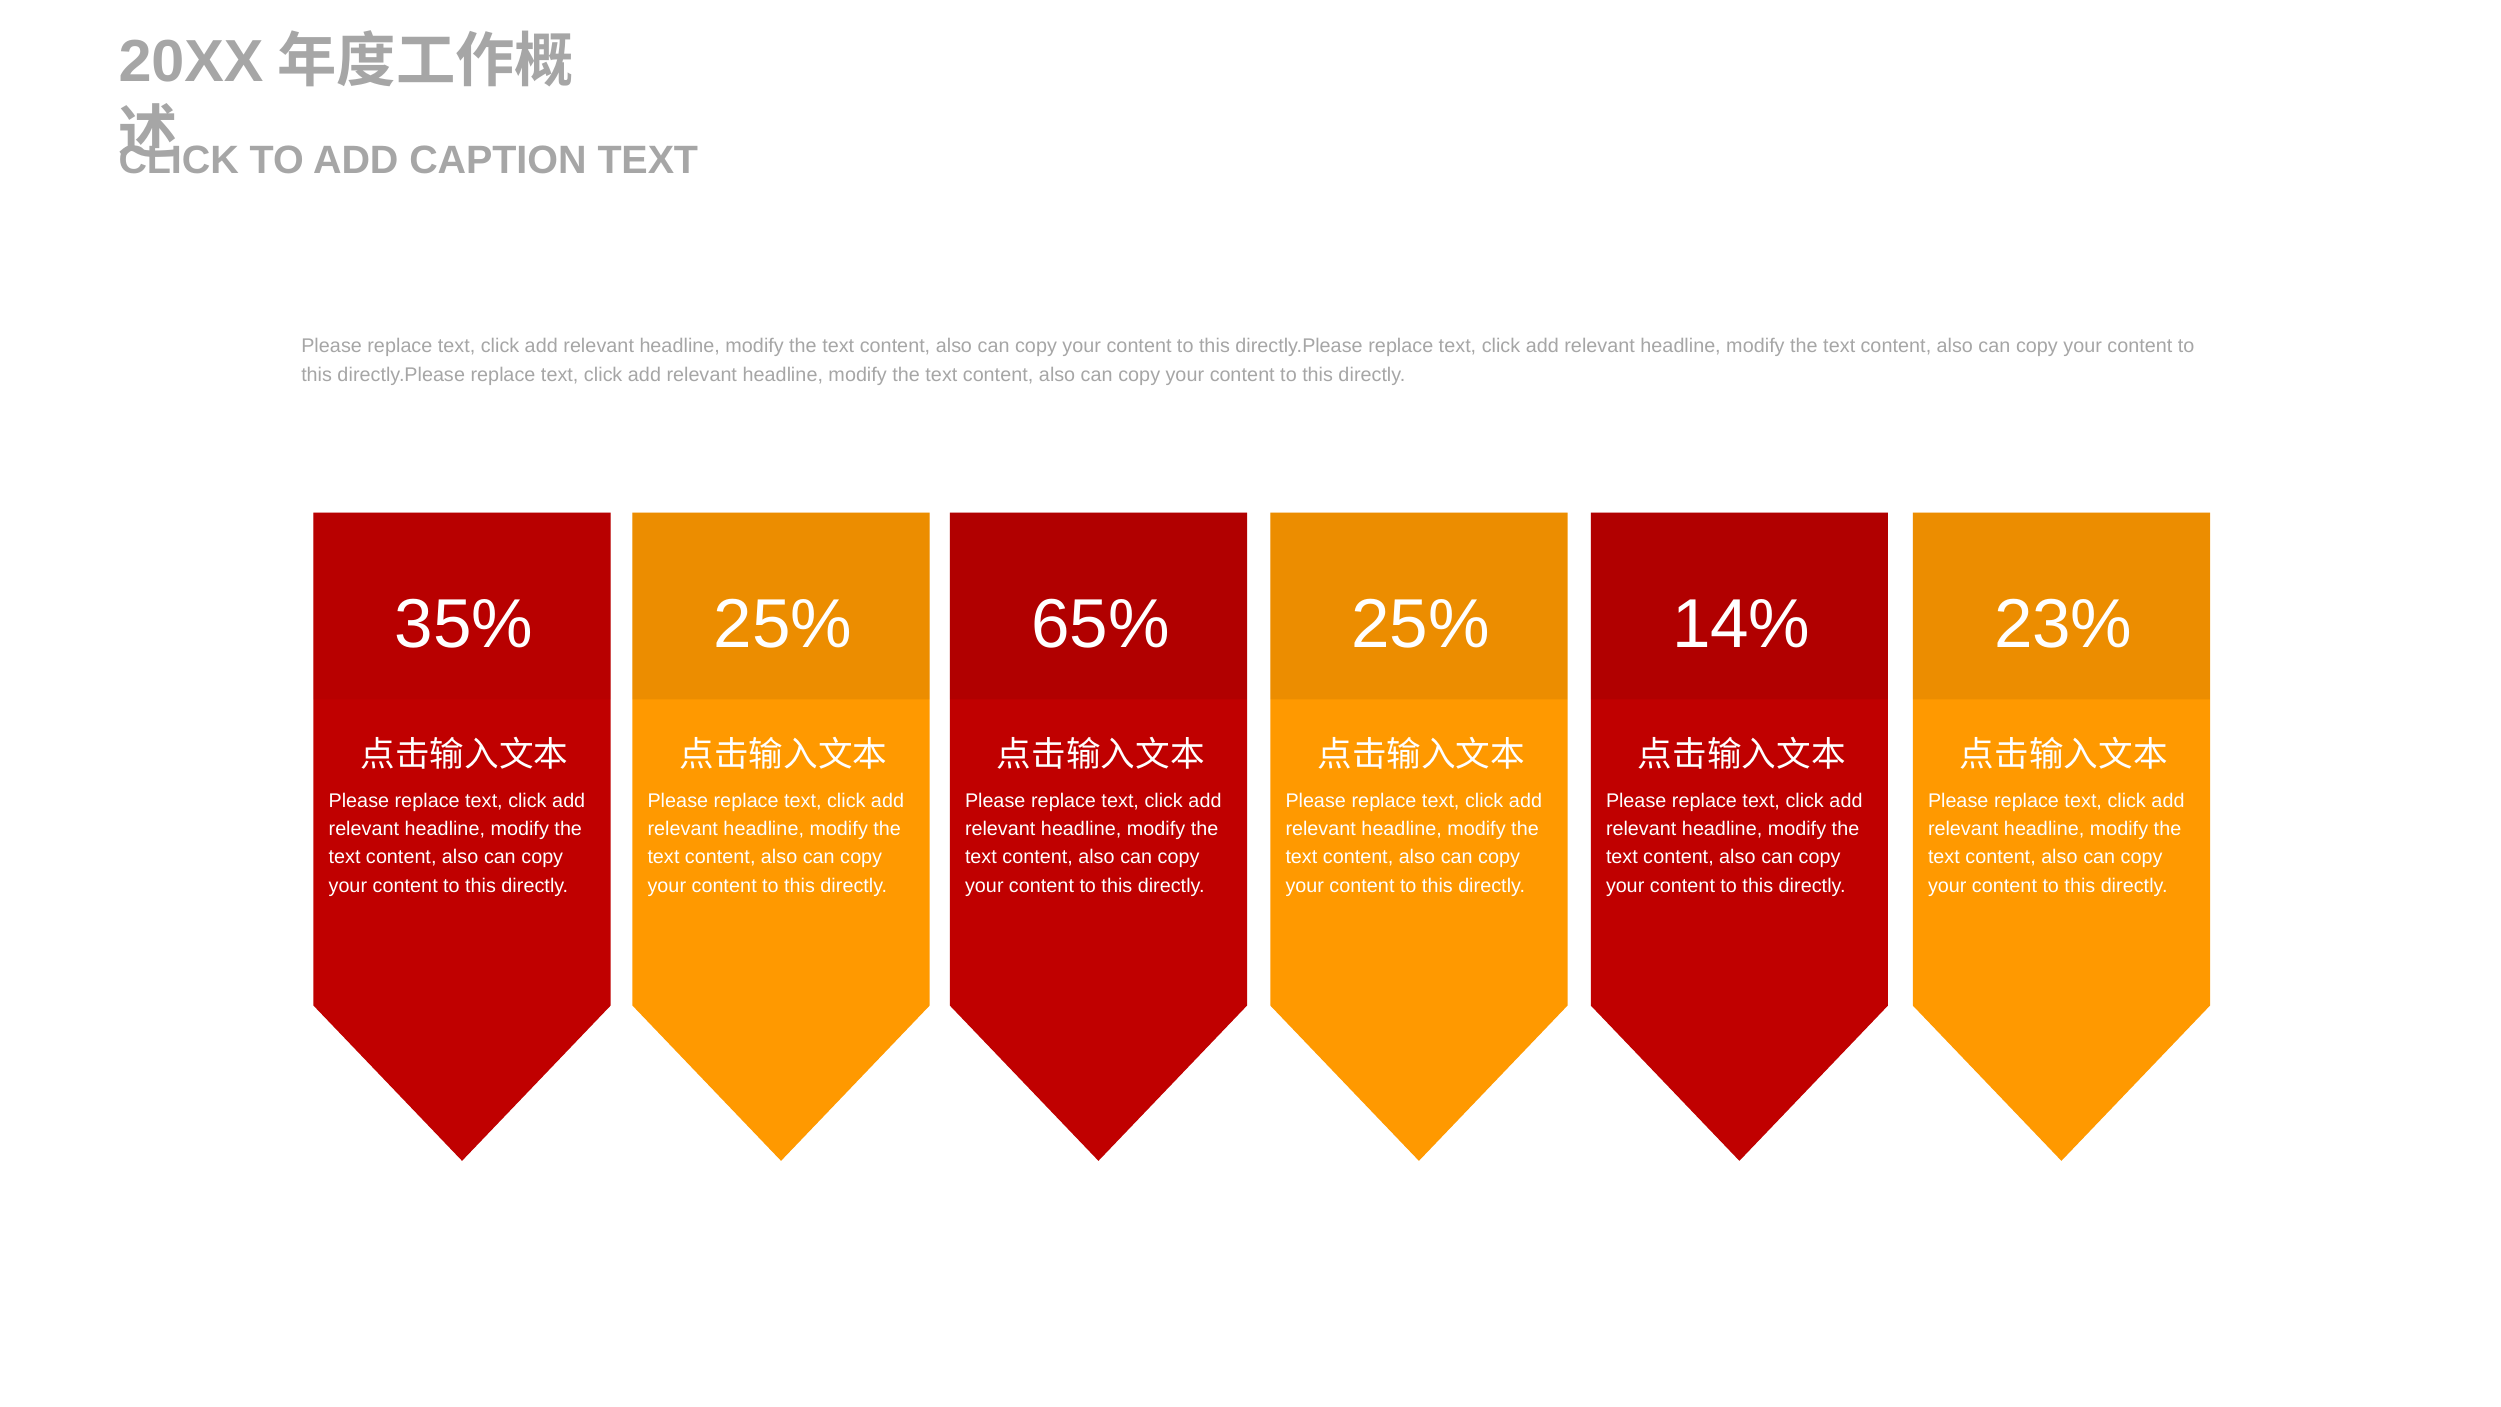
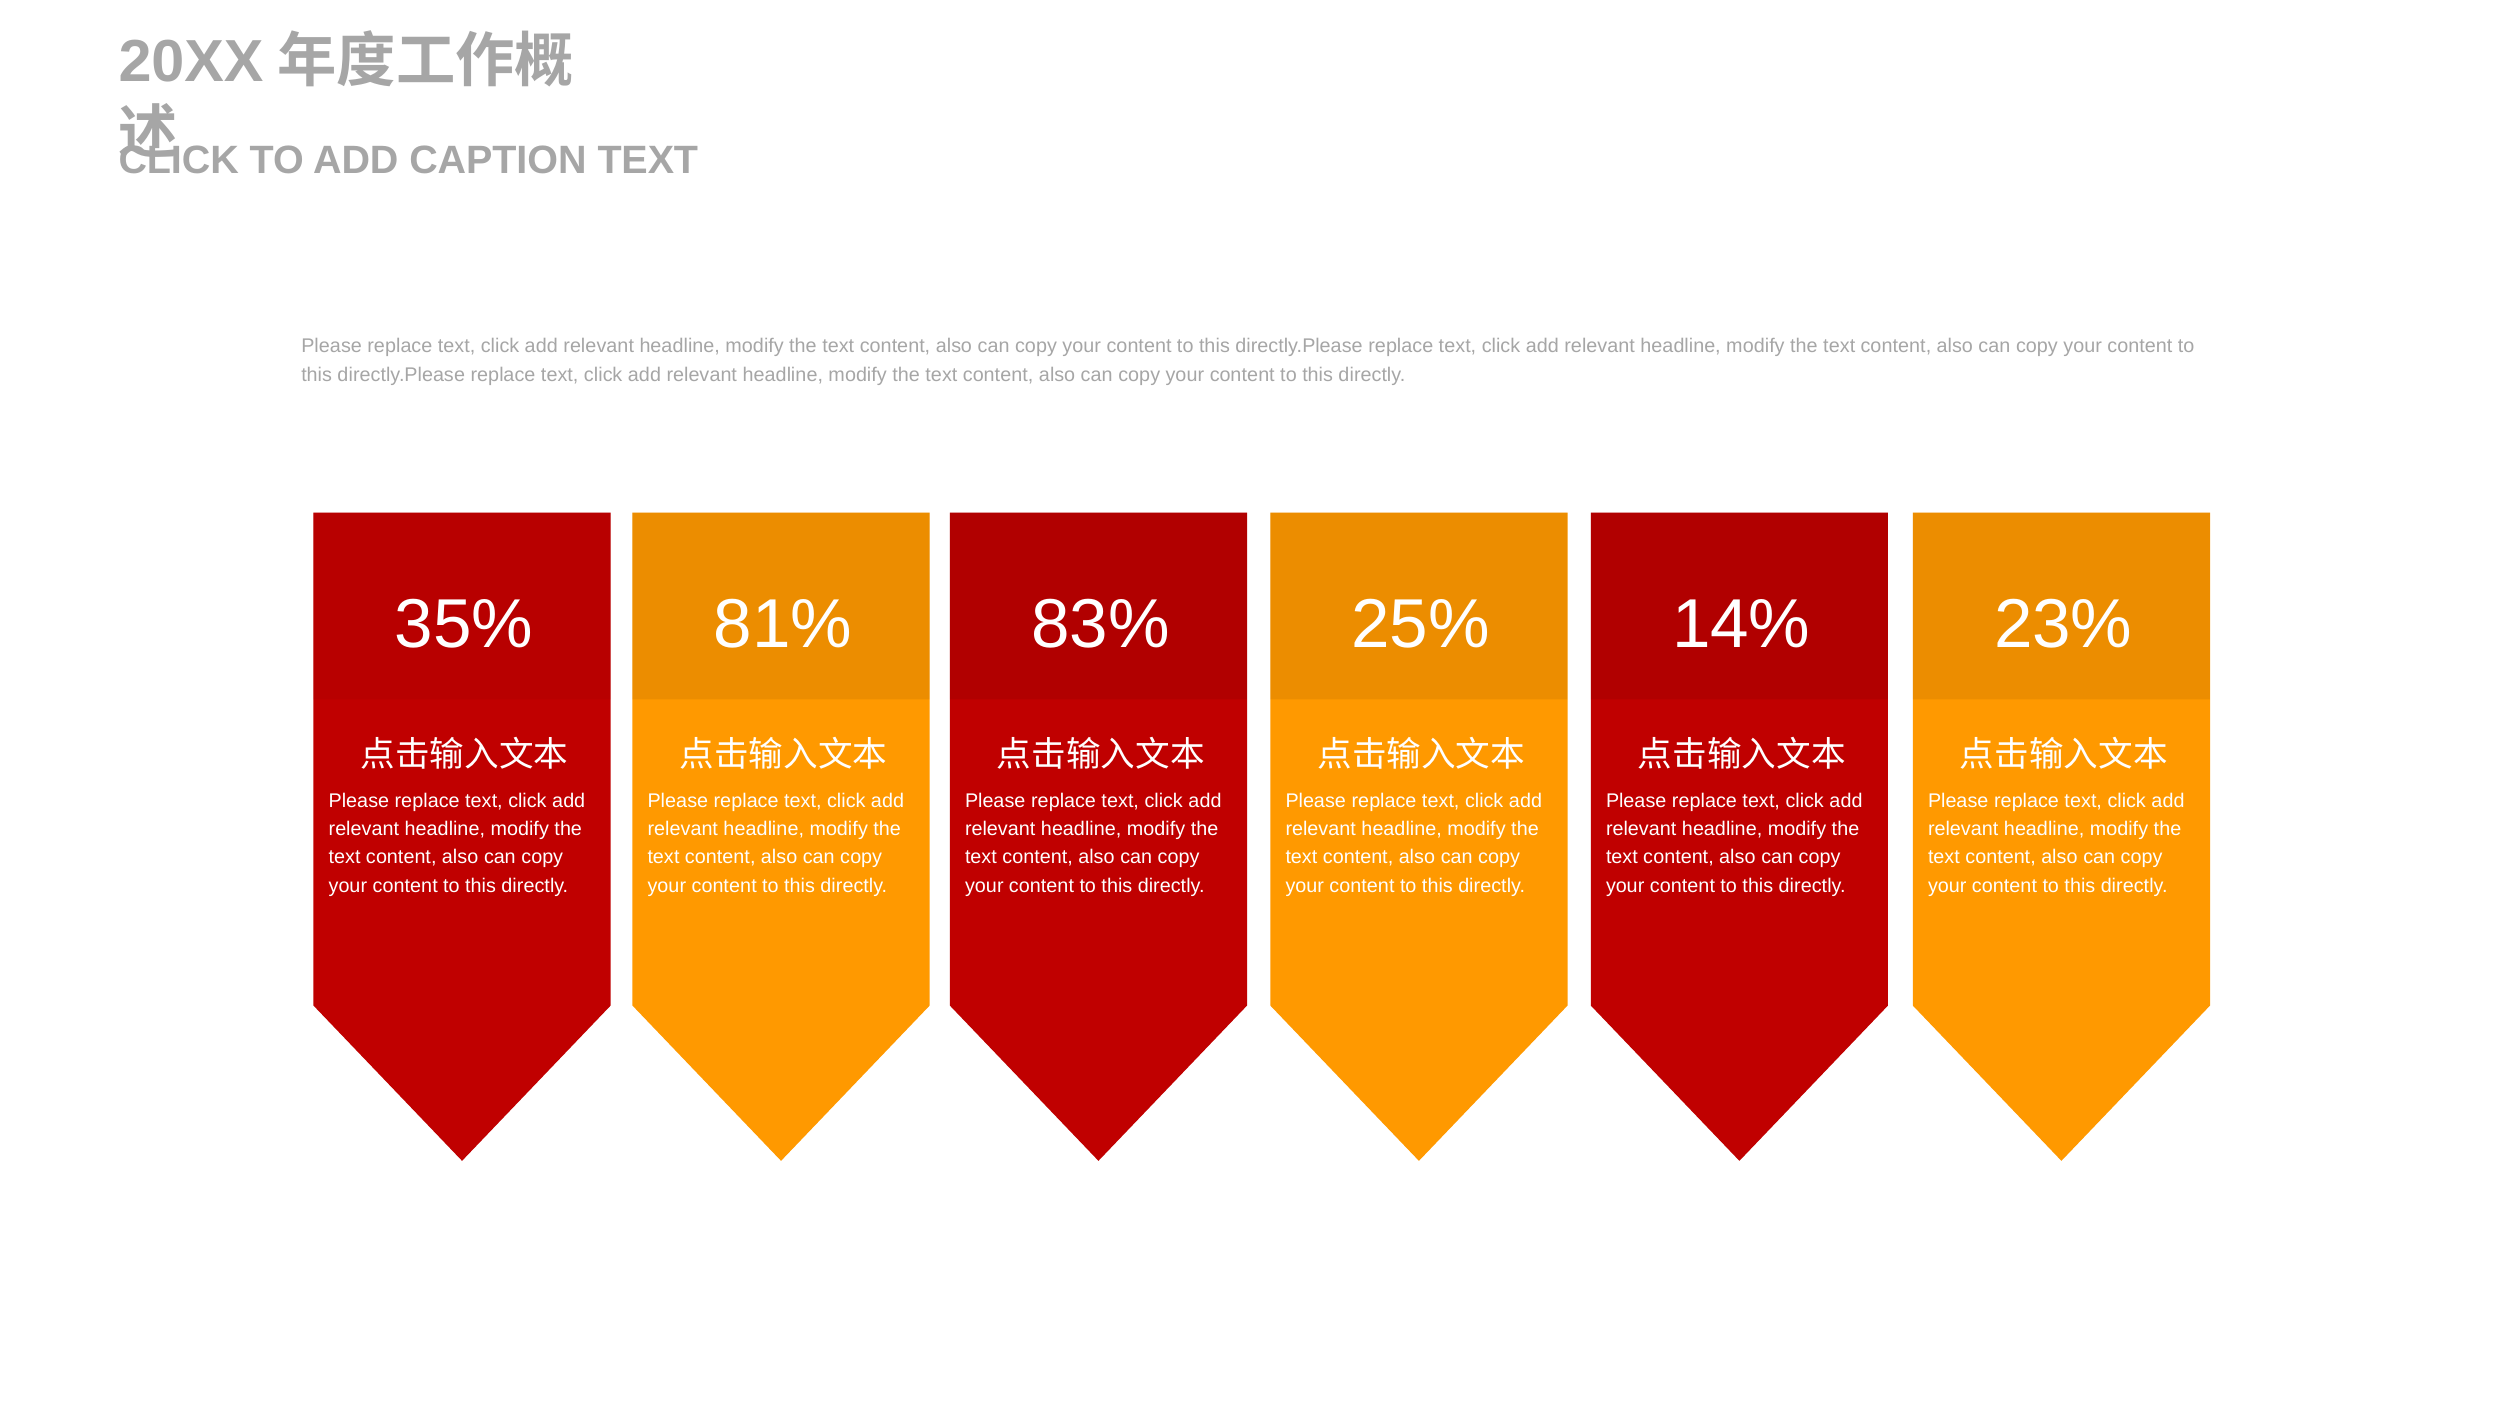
25% at (783, 625): 25% -> 81%
65%: 65% -> 83%
